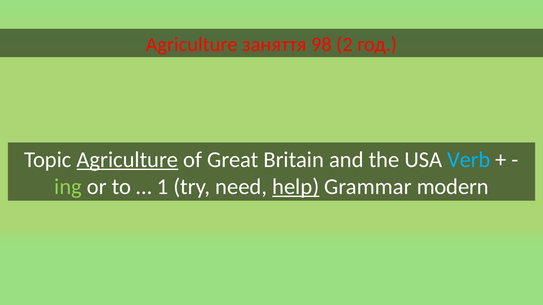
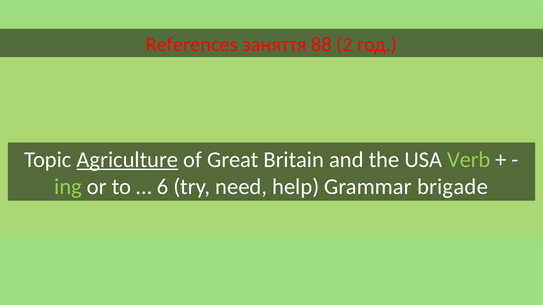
Agriculture at (192, 44): Agriculture -> References
98: 98 -> 88
Verb colour: light blue -> light green
1: 1 -> 6
help underline: present -> none
modern: modern -> brigade
